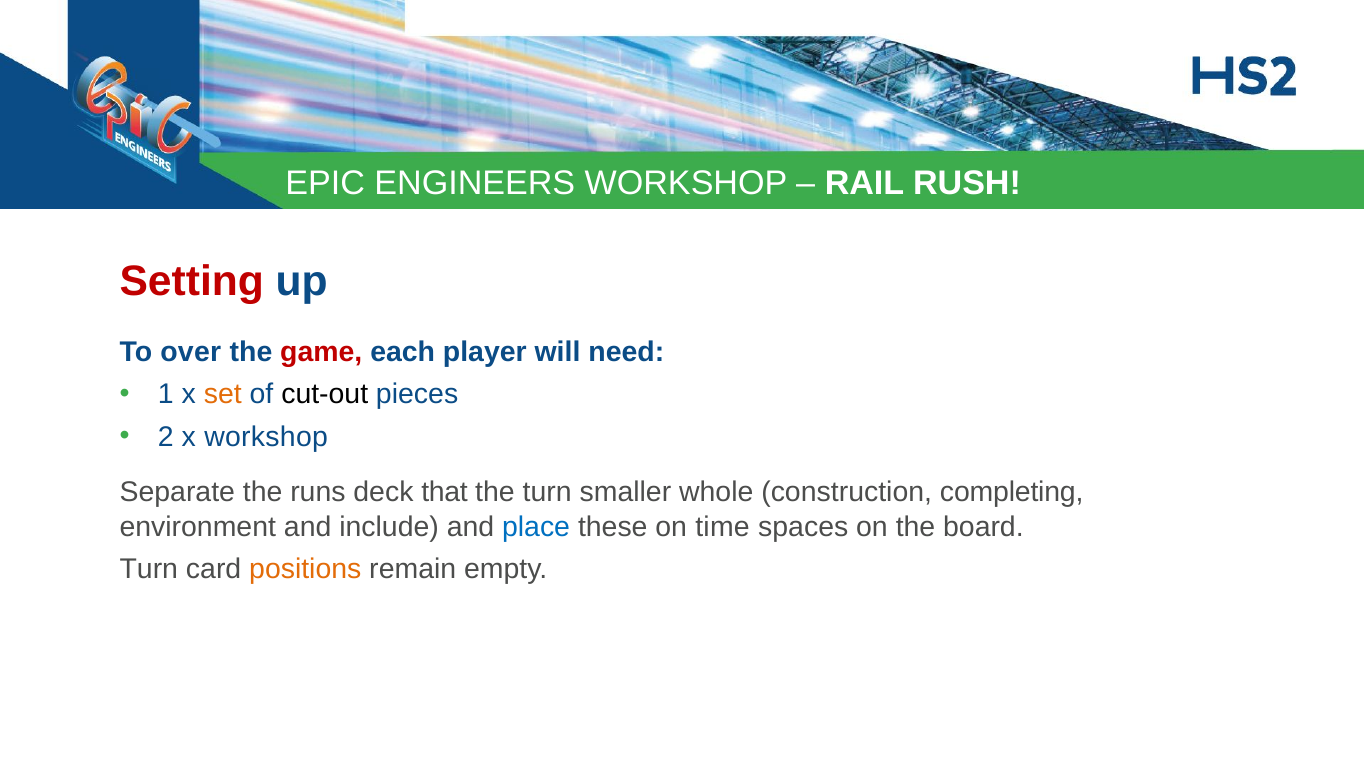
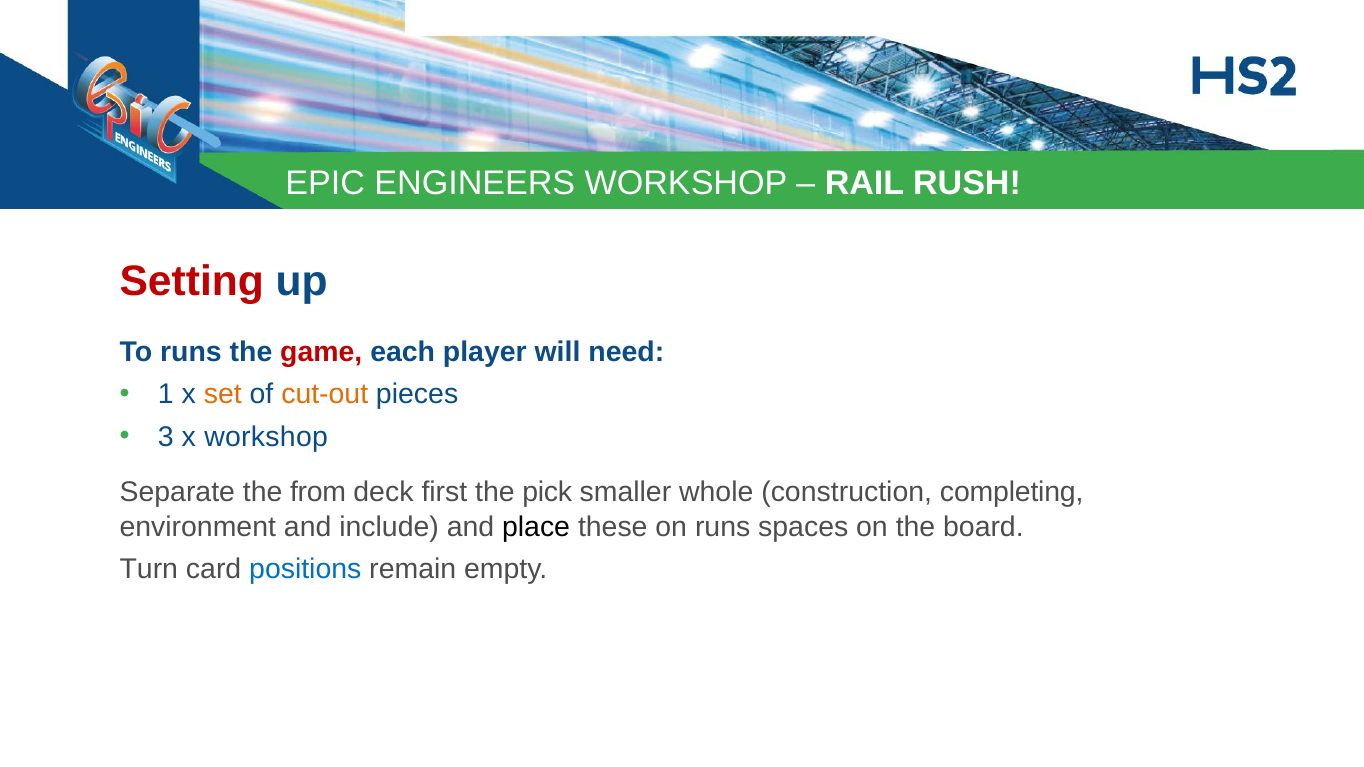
To over: over -> runs
cut-out colour: black -> orange
2: 2 -> 3
runs: runs -> from
that: that -> first
the turn: turn -> pick
place colour: blue -> black
on time: time -> runs
positions colour: orange -> blue
